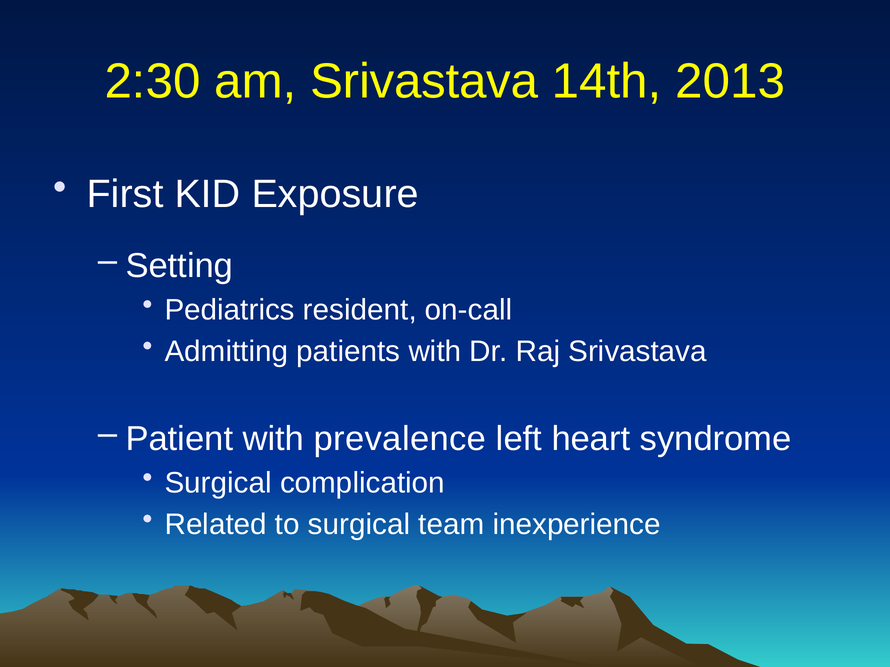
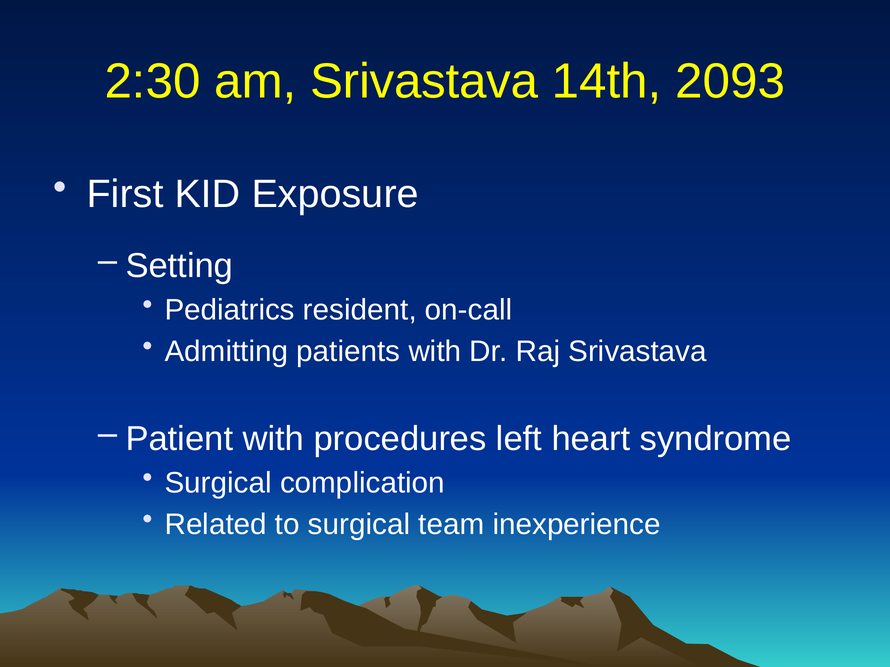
2013: 2013 -> 2093
prevalence: prevalence -> procedures
